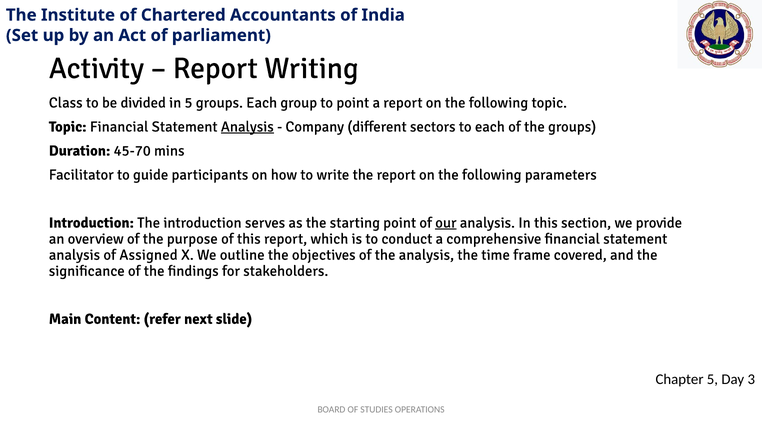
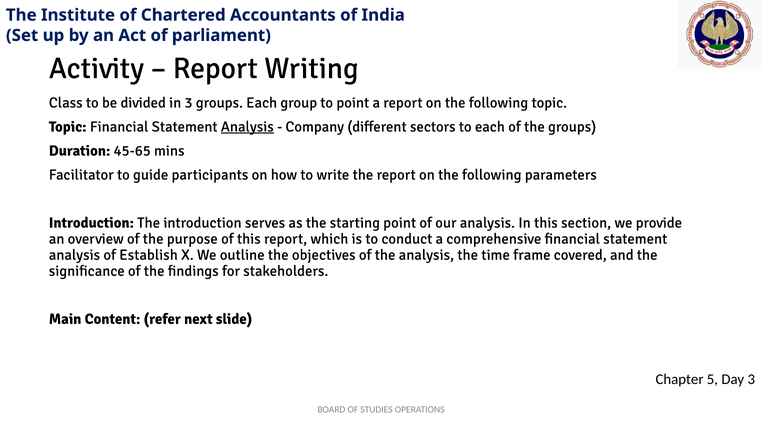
in 5: 5 -> 3
45-70: 45-70 -> 45-65
our underline: present -> none
Assigned: Assigned -> Establish
